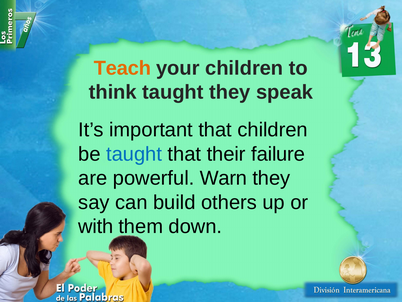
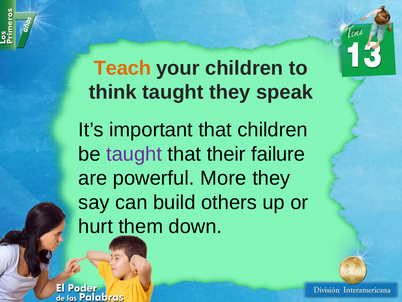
taught at (134, 154) colour: blue -> purple
Warn: Warn -> More
with: with -> hurt
